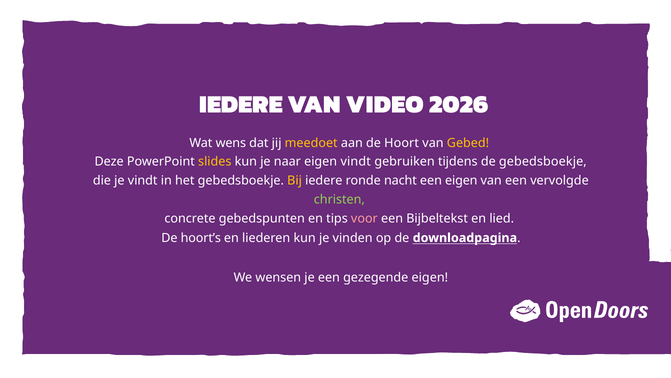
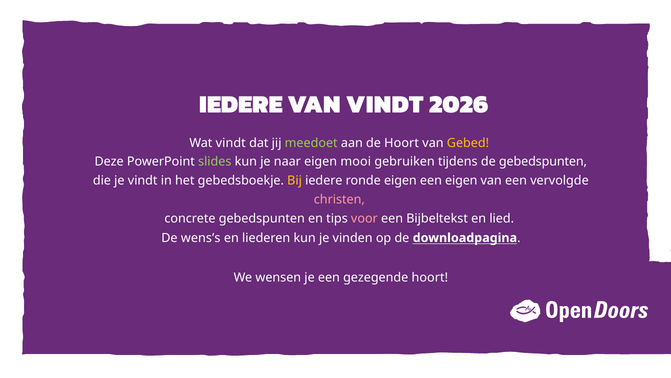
VAN VIDEO: VIDEO -> VINDT
Wat wens: wens -> vindt
meedoet colour: yellow -> light green
slides colour: yellow -> light green
eigen vindt: vindt -> mooi
de gebedsboekje: gebedsboekje -> gebedspunten
ronde nacht: nacht -> eigen
christen colour: light green -> pink
hoort’s: hoort’s -> wens’s
gezegende eigen: eigen -> hoort
